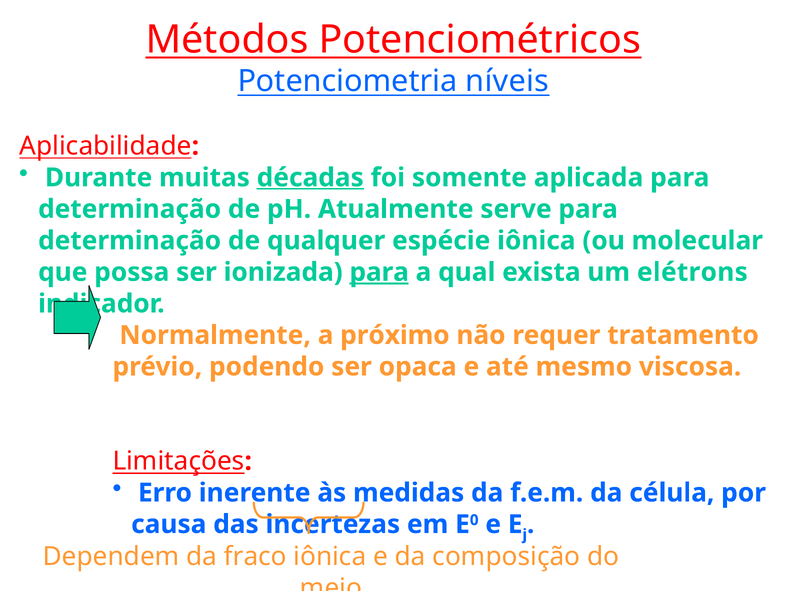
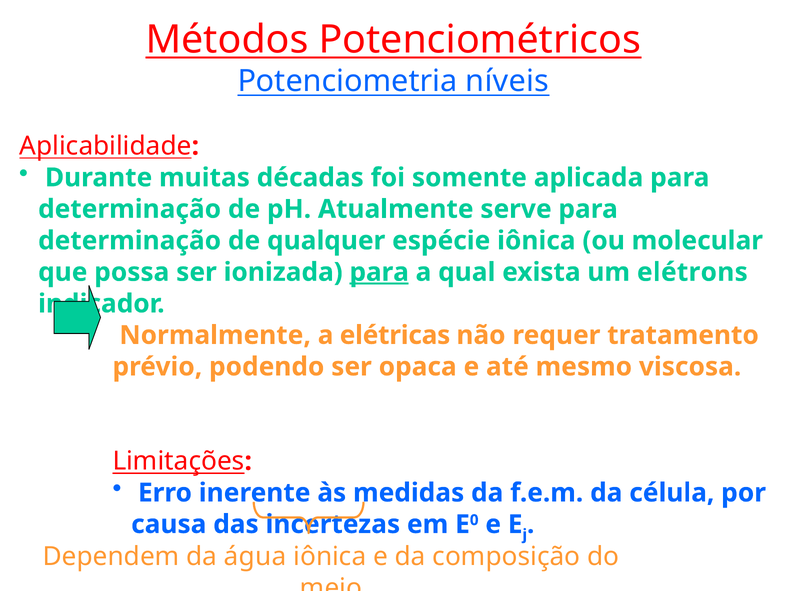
décadas underline: present -> none
próximo: próximo -> elétricas
fraco: fraco -> água
